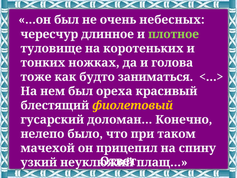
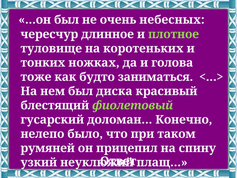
ореха: ореха -> диска
фиолетовый colour: yellow -> light green
мачехой: мачехой -> румяней
